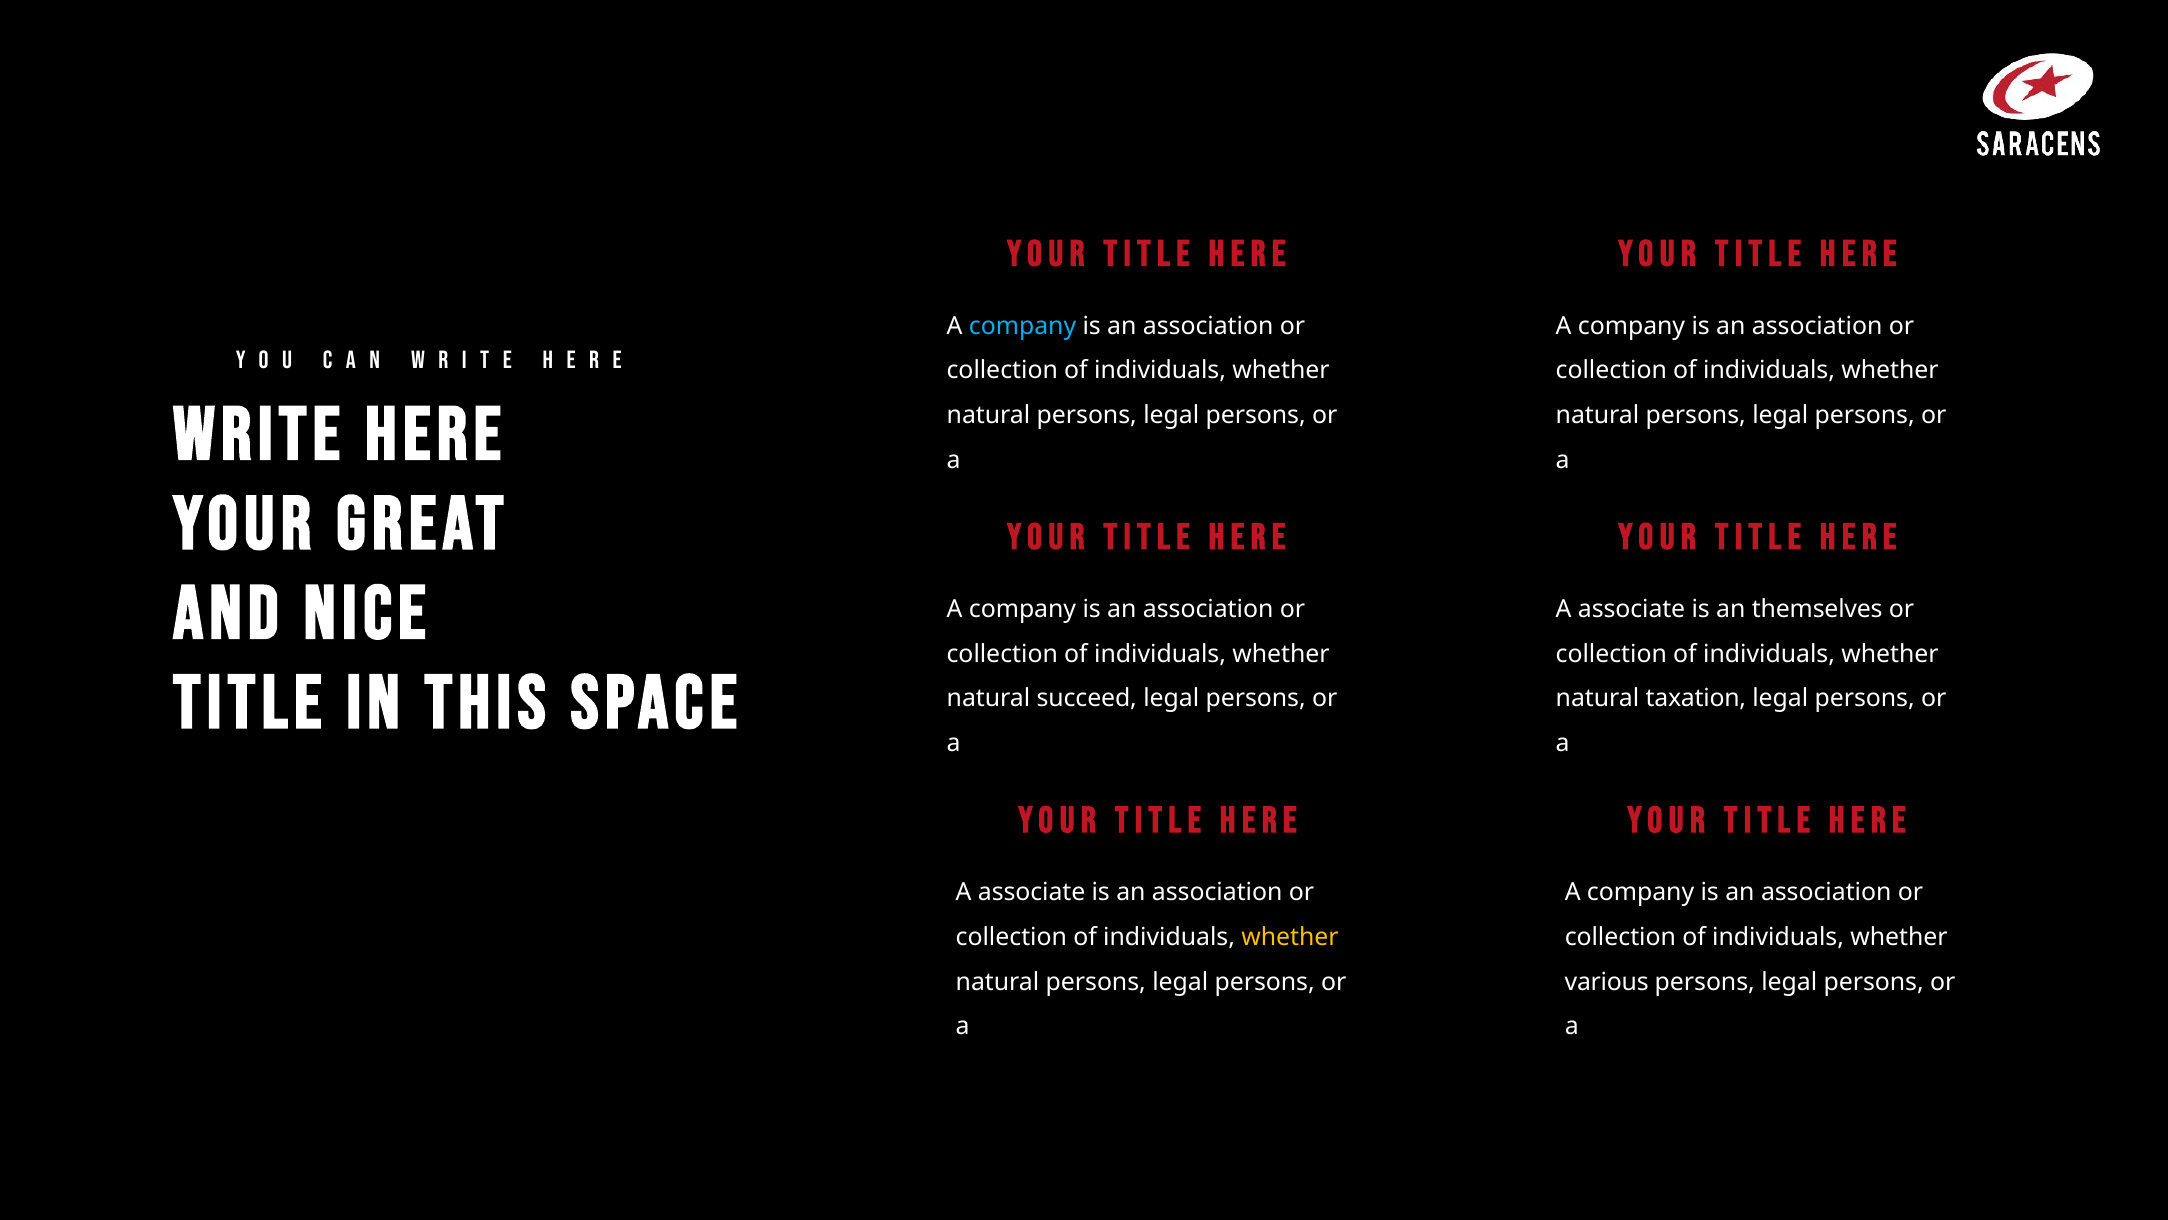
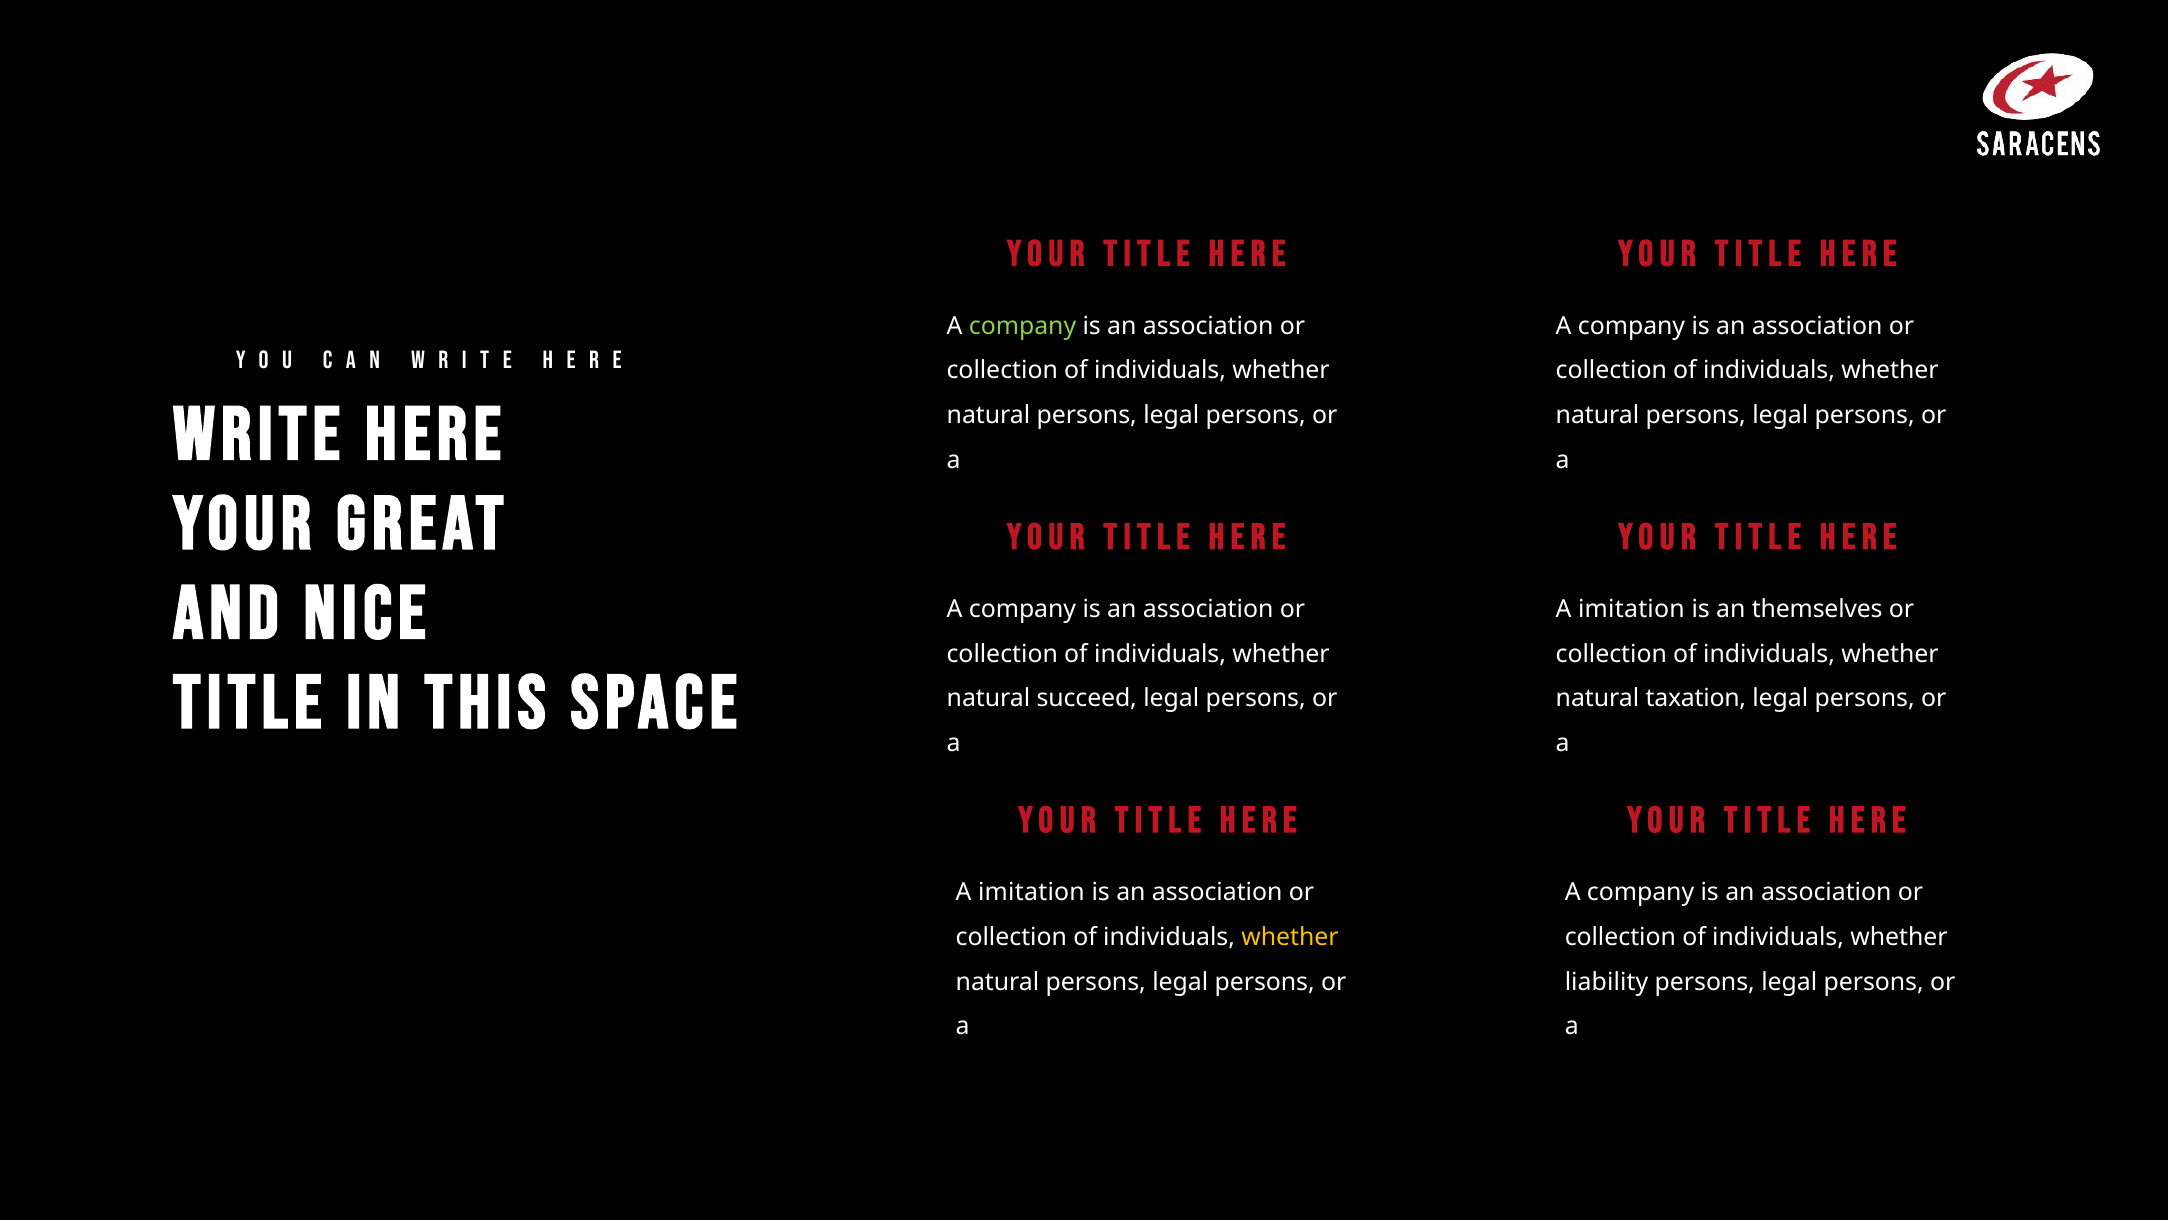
company at (1023, 326) colour: light blue -> light green
associate at (1632, 609): associate -> imitation
associate at (1032, 892): associate -> imitation
various: various -> liability
